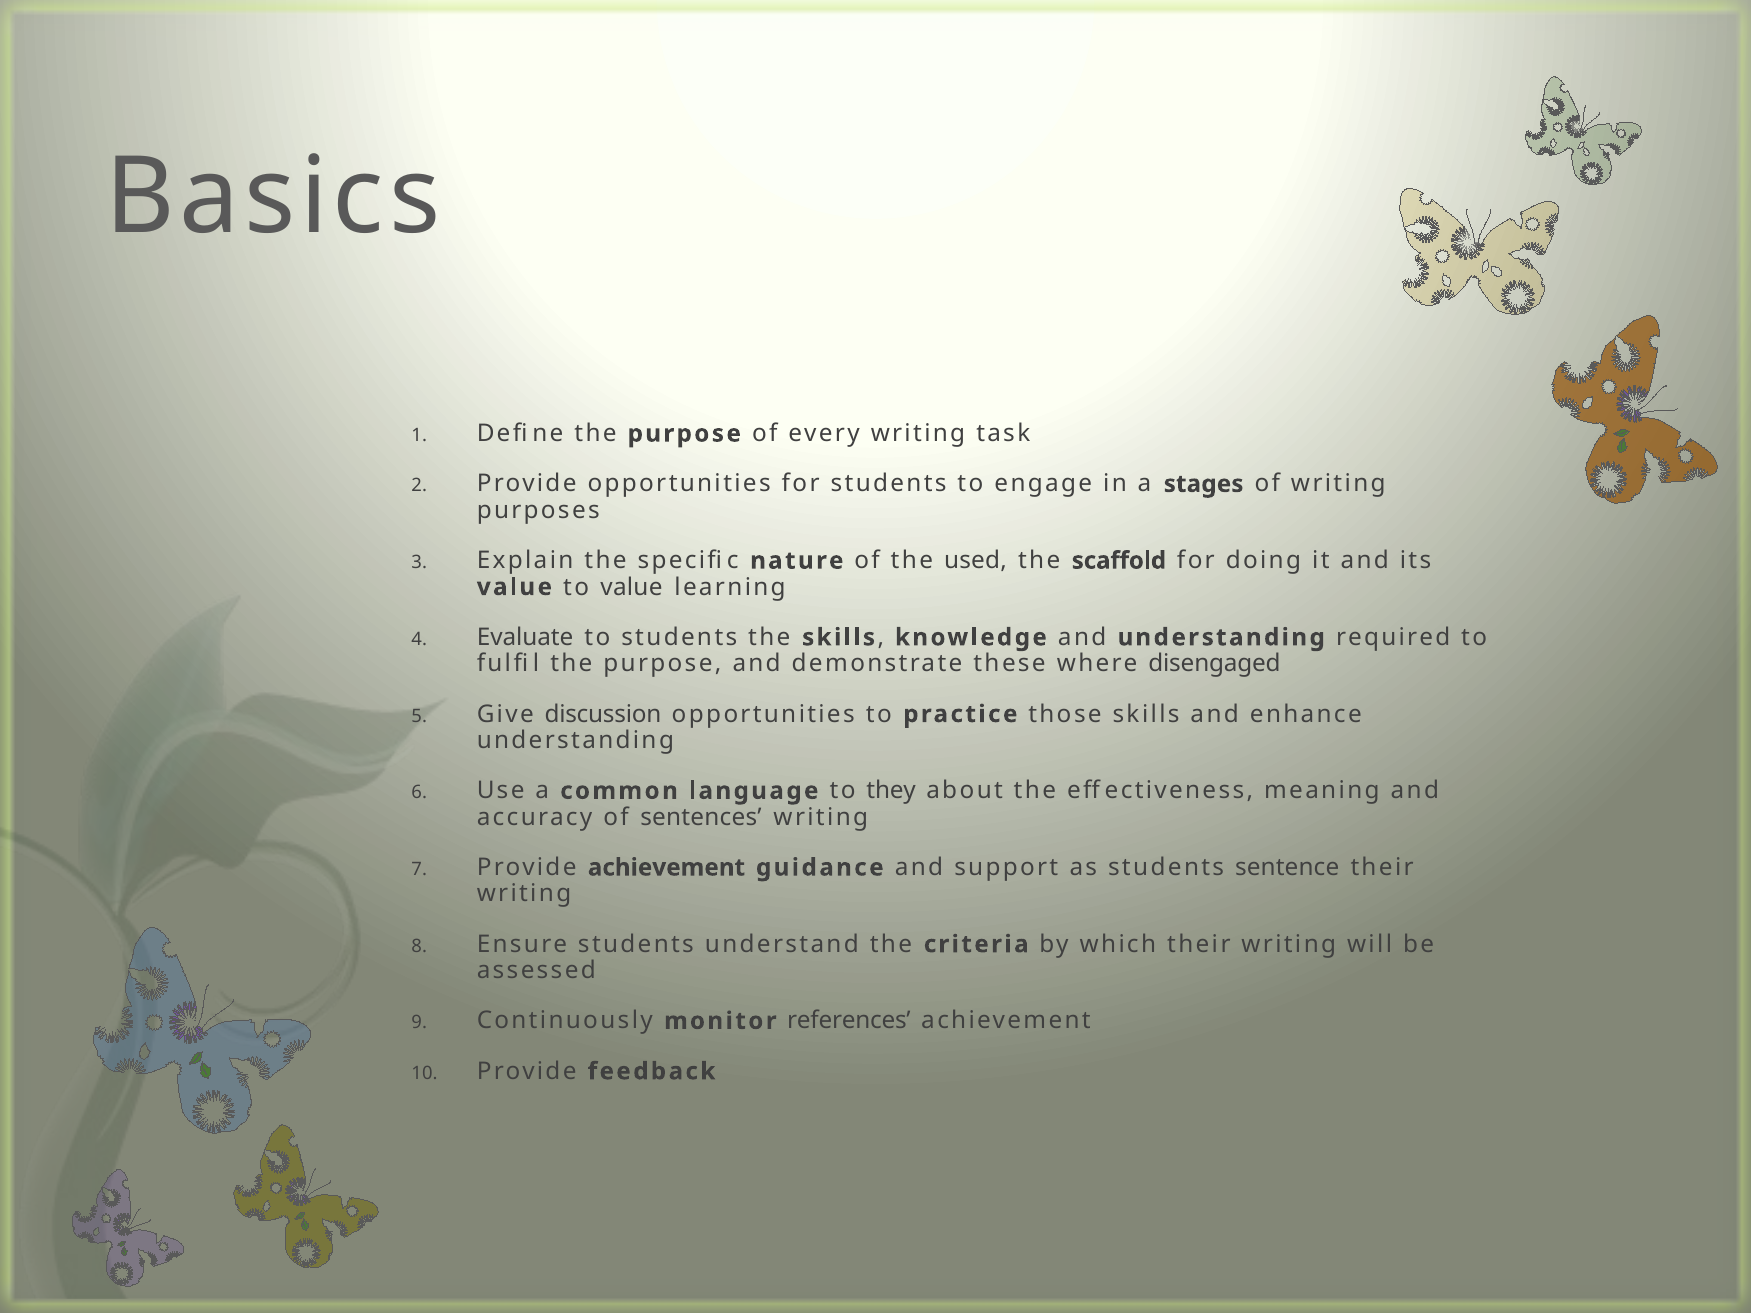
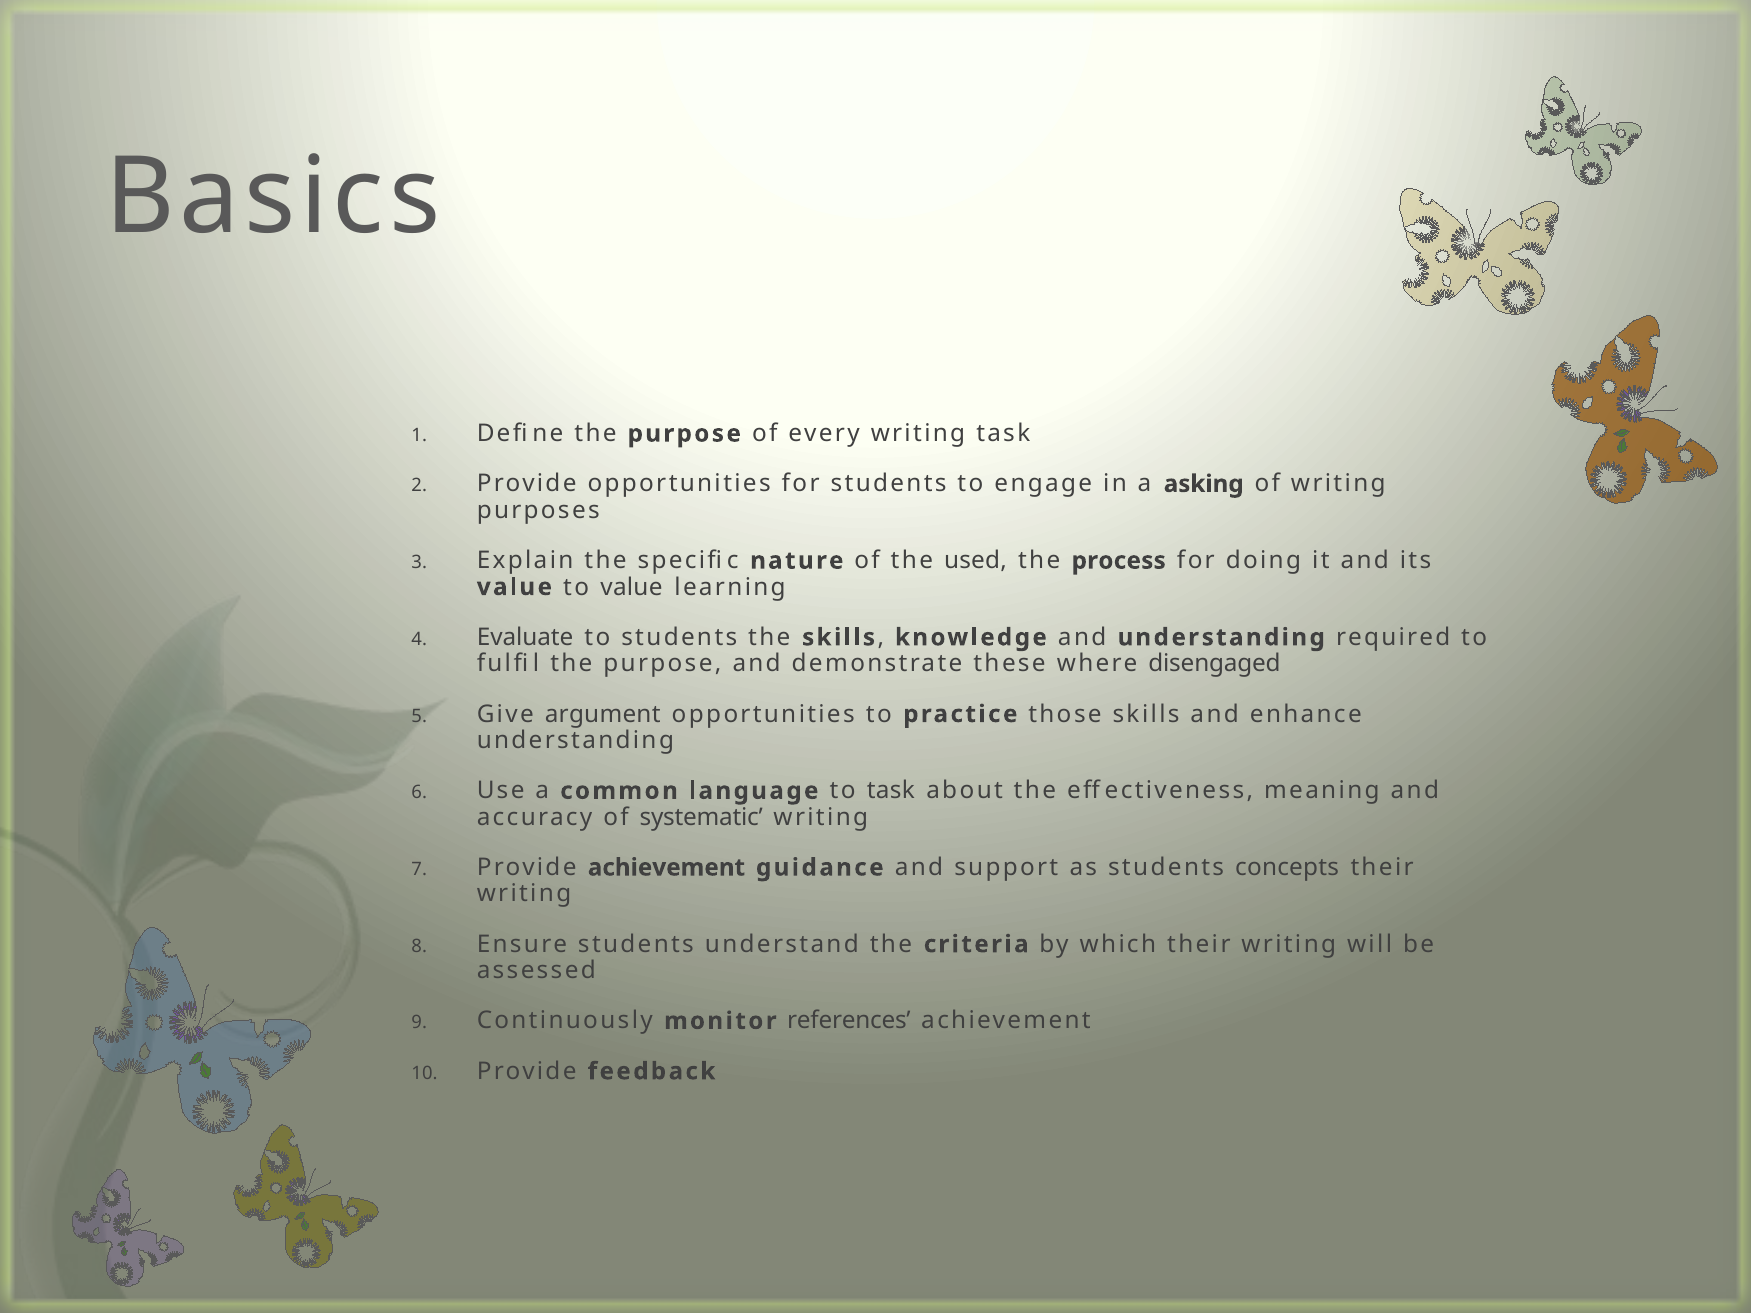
stages: stages -> asking
scaffold: scaffold -> process
discussion: discussion -> argument
to they: they -> task
sentences: sentences -> systematic
sentence: sentence -> concepts
